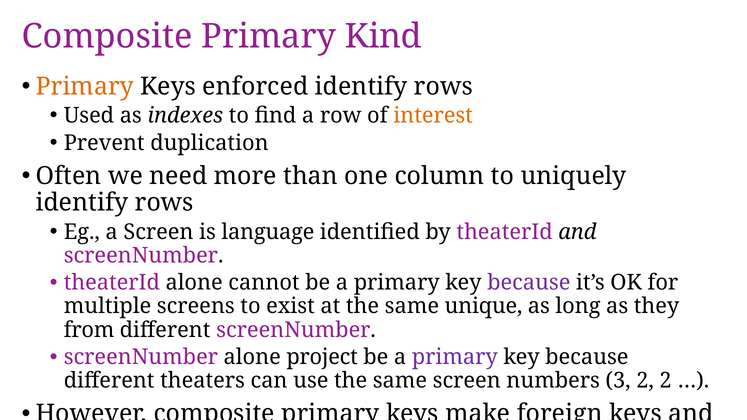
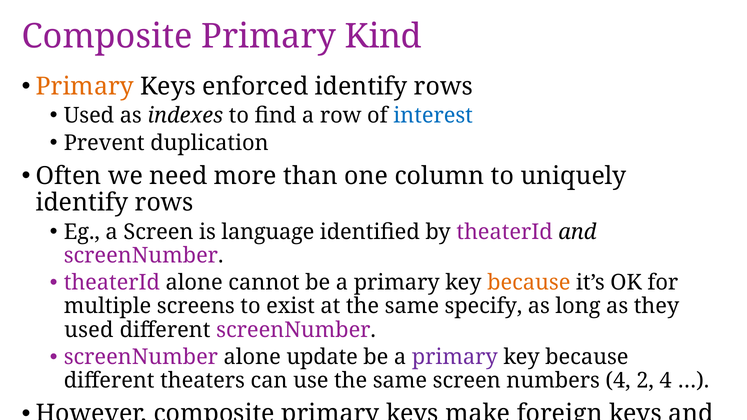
interest colour: orange -> blue
because at (529, 283) colour: purple -> orange
unique: unique -> specify
from at (89, 330): from -> used
project: project -> update
numbers 3: 3 -> 4
2 2: 2 -> 4
